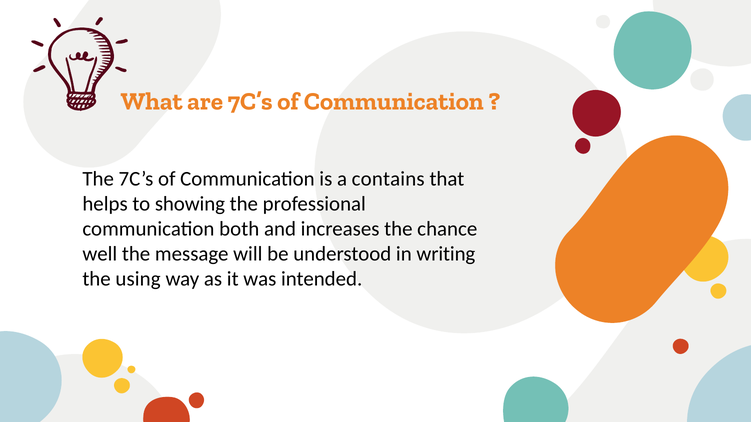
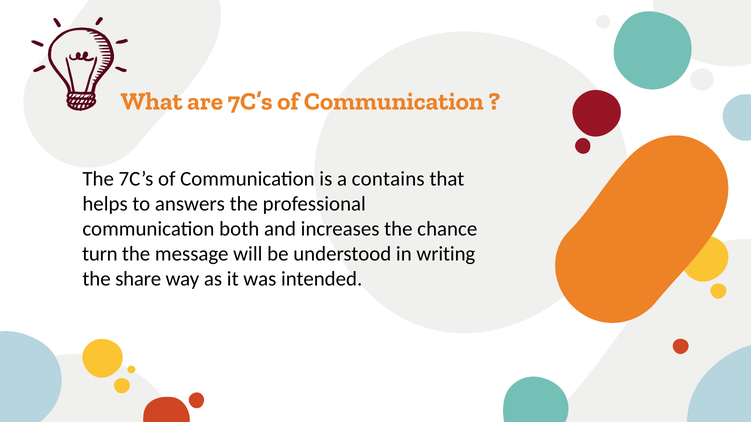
showing: showing -> answers
well: well -> turn
using: using -> share
